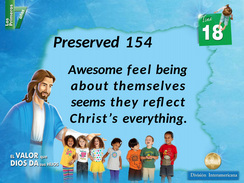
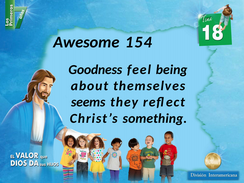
Preserved: Preserved -> Awesome
Awesome: Awesome -> Goodness
everything: everything -> something
